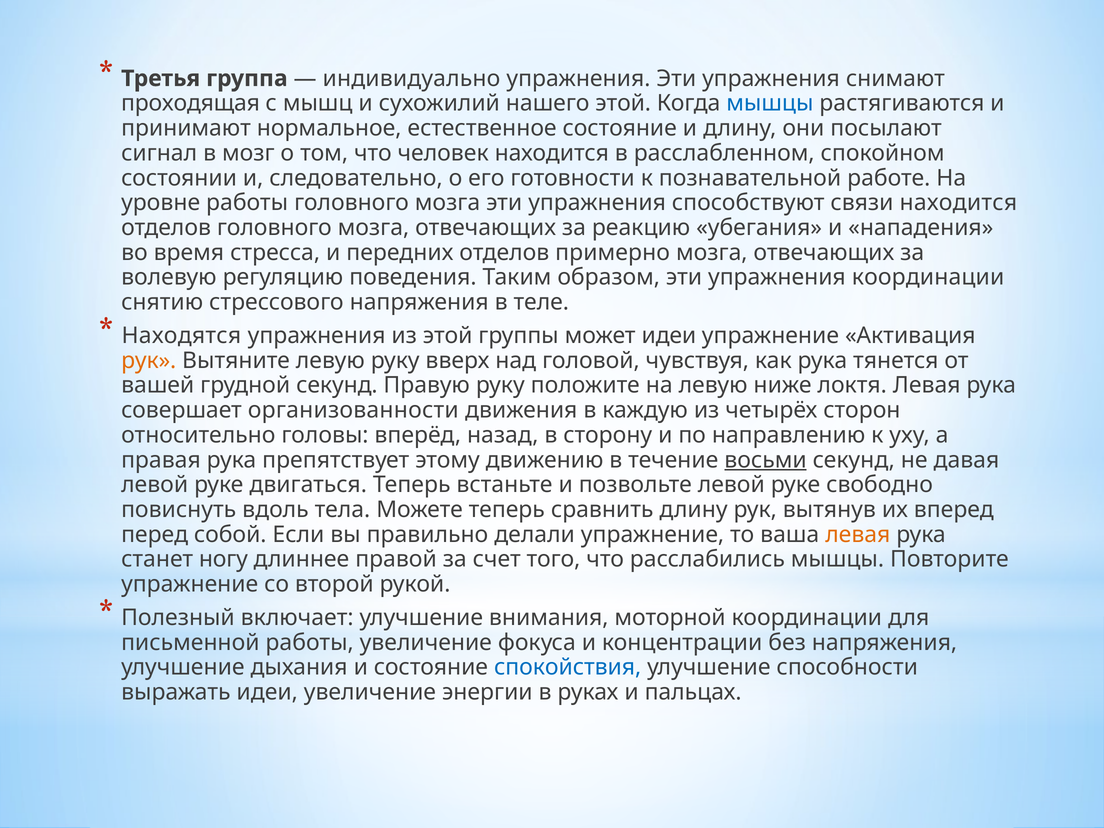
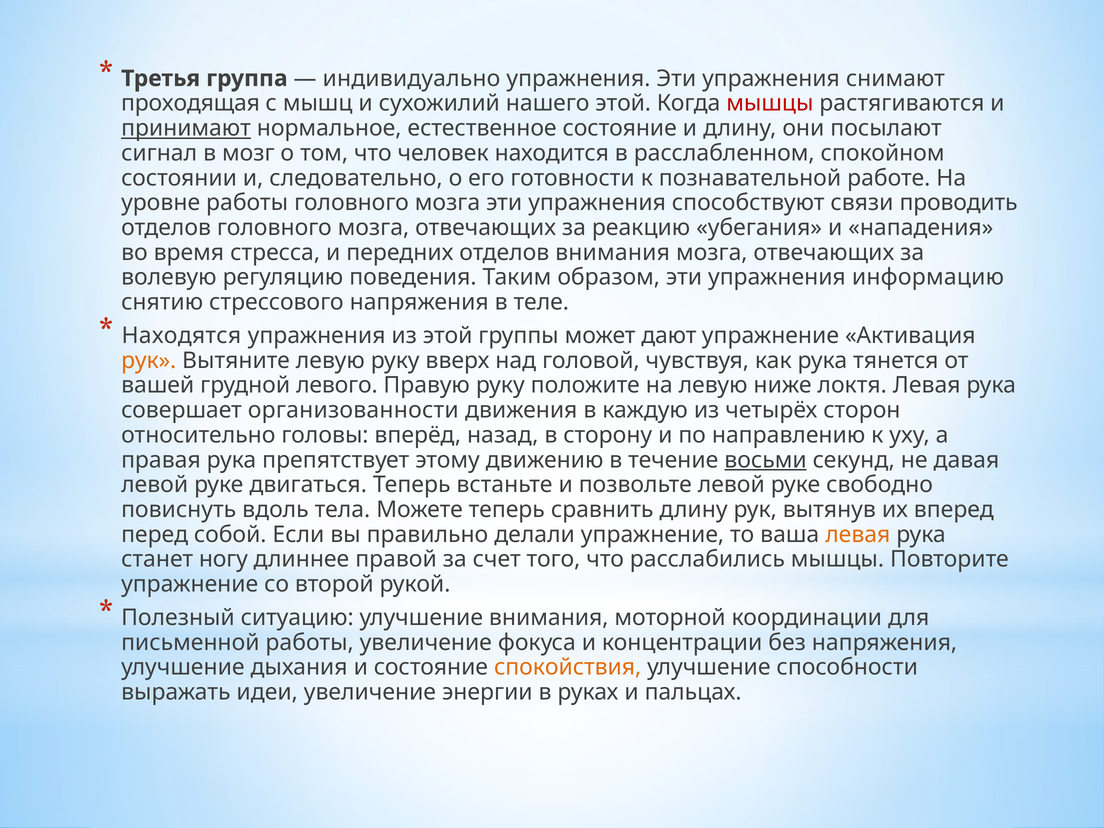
мышцы at (770, 103) colour: blue -> red
принимают underline: none -> present
связи находится: находится -> проводить
отделов примерно: примерно -> внимания
упражнения координации: координации -> информацию
может идеи: идеи -> дают
грудной секунд: секунд -> левого
включает: включает -> ситуацию
спокойствия colour: blue -> orange
